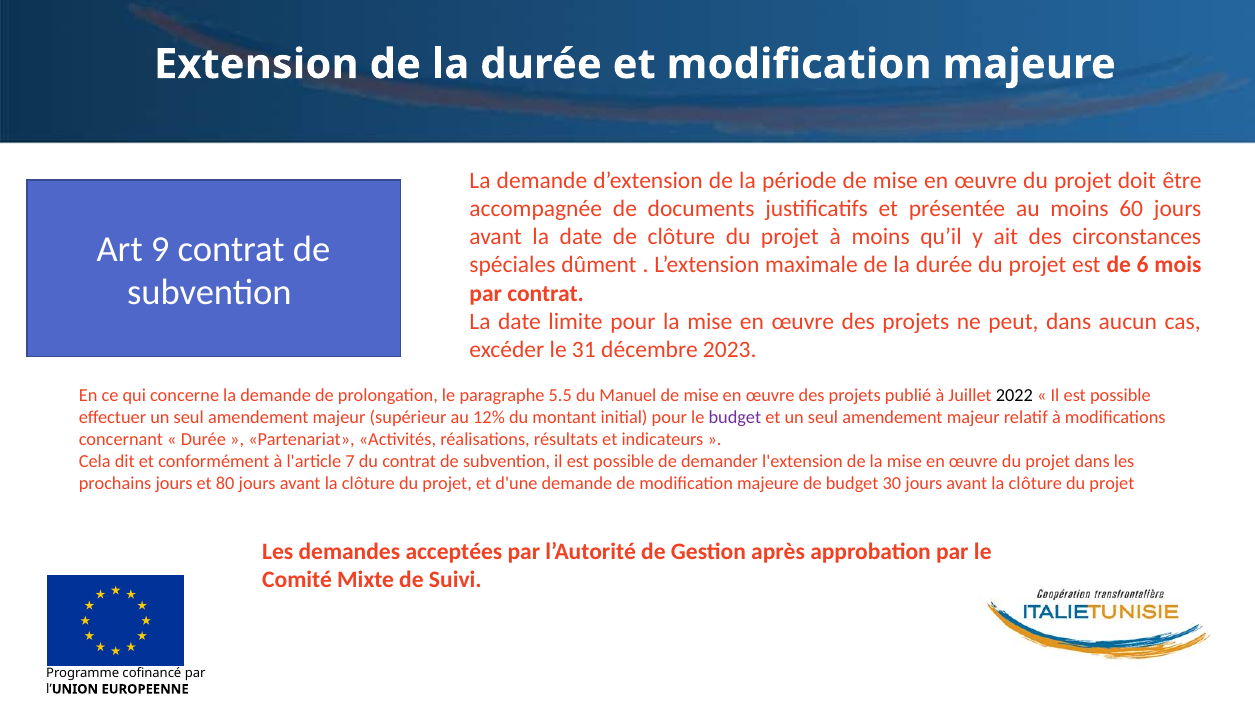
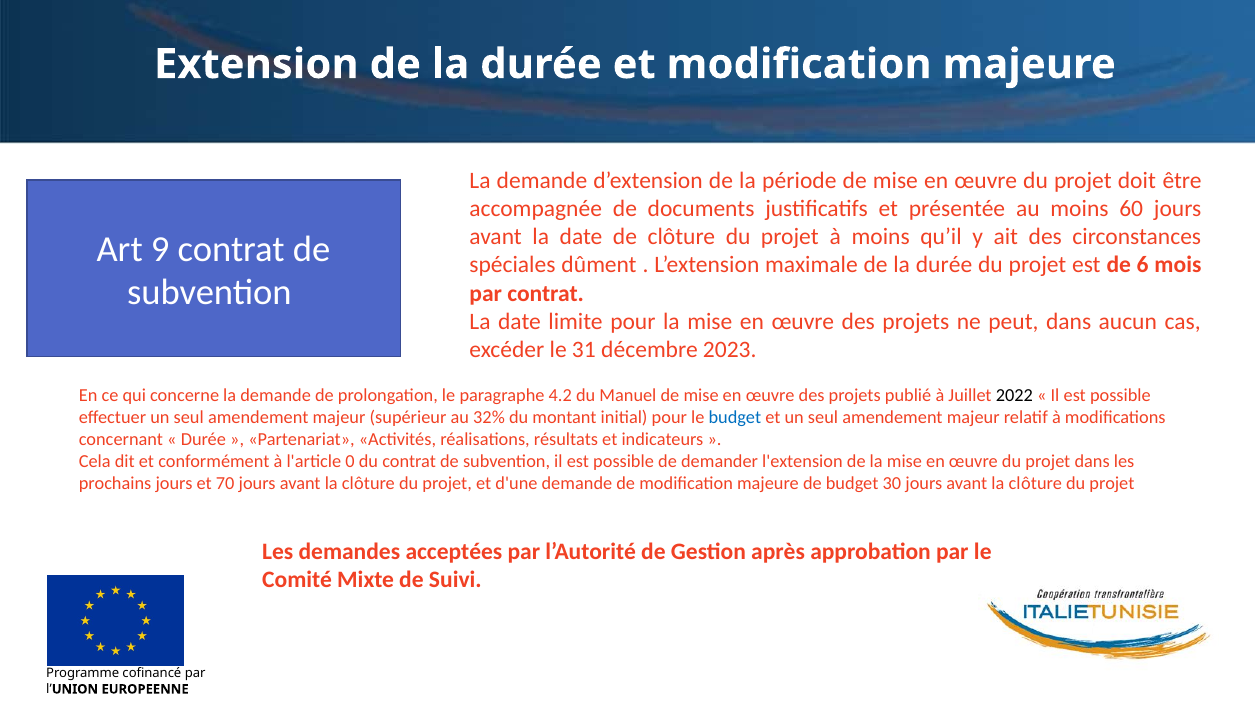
5.5: 5.5 -> 4.2
12%: 12% -> 32%
budget at (735, 418) colour: purple -> blue
7: 7 -> 0
80: 80 -> 70
